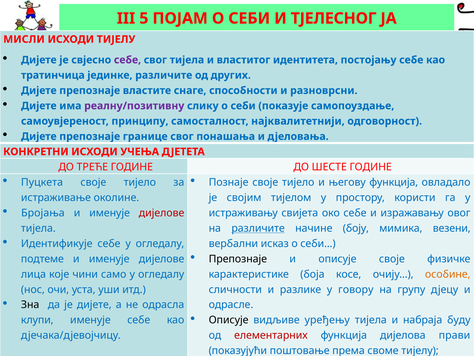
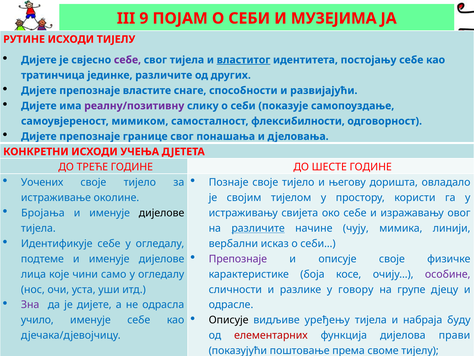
5: 5 -> 9
ТЈЕЛЕСНОГ: ТЈЕЛЕСНОГ -> МУЗЕЈИМА
МИСЛИ: МИСЛИ -> РУТИНЕ
властитог underline: none -> present
разноврсни: разноврсни -> развијајући
принципу: принципу -> мимиком
најквалитетнији: најквалитетнији -> флексибилности
Пуцкета: Пуцкета -> Уочених
његову функција: функција -> доришта
дијелове at (162, 213) colour: red -> black
боју: боју -> чују
везени: везени -> линији
Препознаје at (238, 259) colour: black -> purple
особине colour: orange -> purple
групу: групу -> групе
Зна colour: black -> purple
клупи: клупи -> учило
